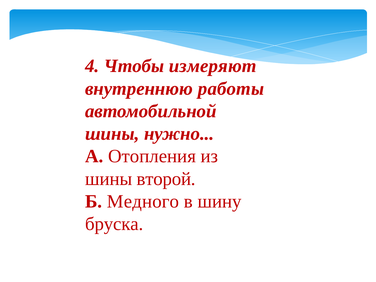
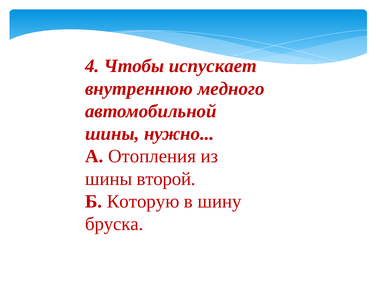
измеряют: измеряют -> испускает
работы: работы -> медного
Медного: Медного -> Которую
